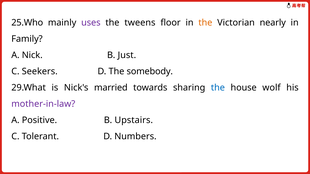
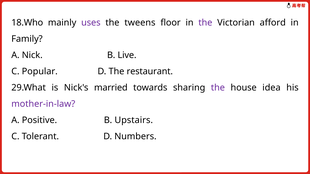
25.Who: 25.Who -> 18.Who
the at (205, 23) colour: orange -> purple
nearly: nearly -> afford
Just: Just -> Live
Seekers: Seekers -> Popular
somebody: somebody -> restaurant
the at (218, 88) colour: blue -> purple
wolf: wolf -> idea
